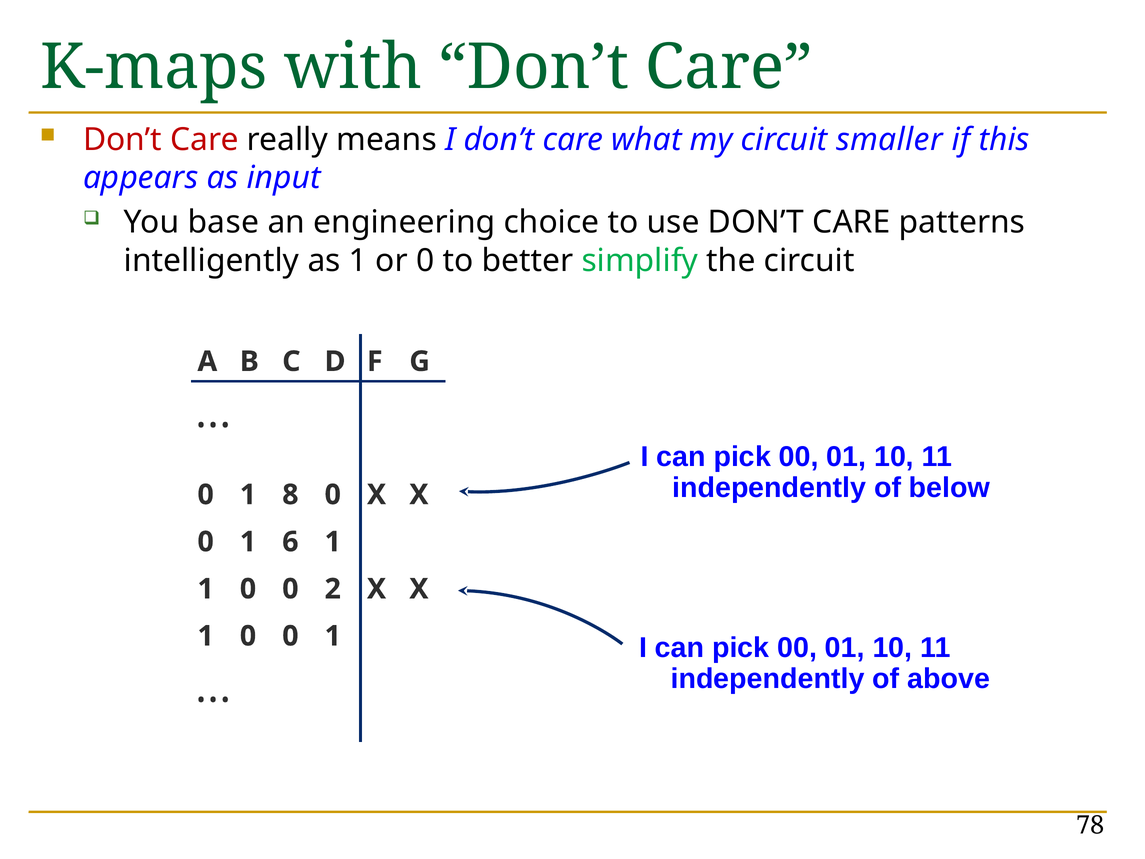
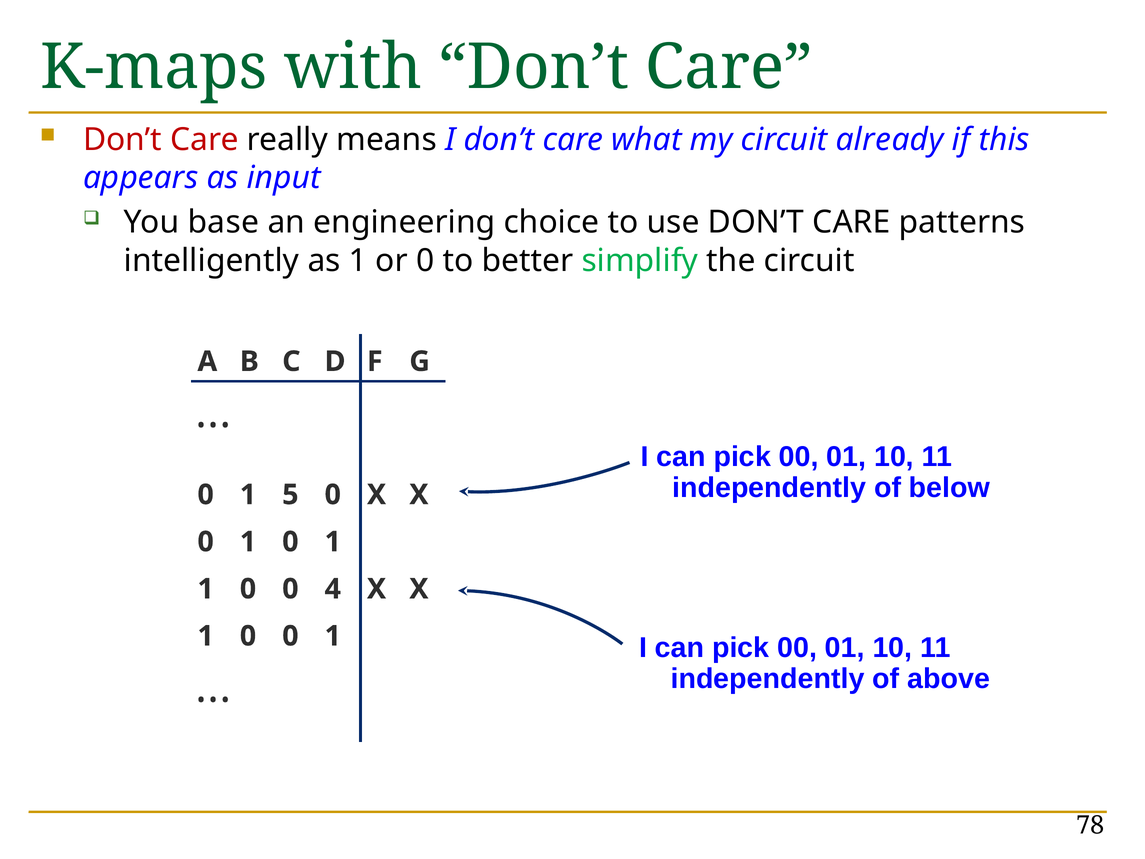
smaller: smaller -> already
8: 8 -> 5
0 1 6: 6 -> 0
2: 2 -> 4
